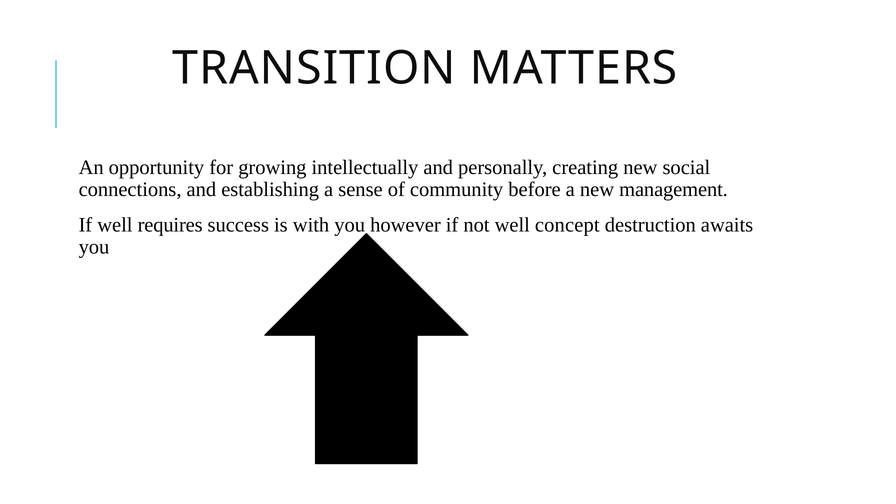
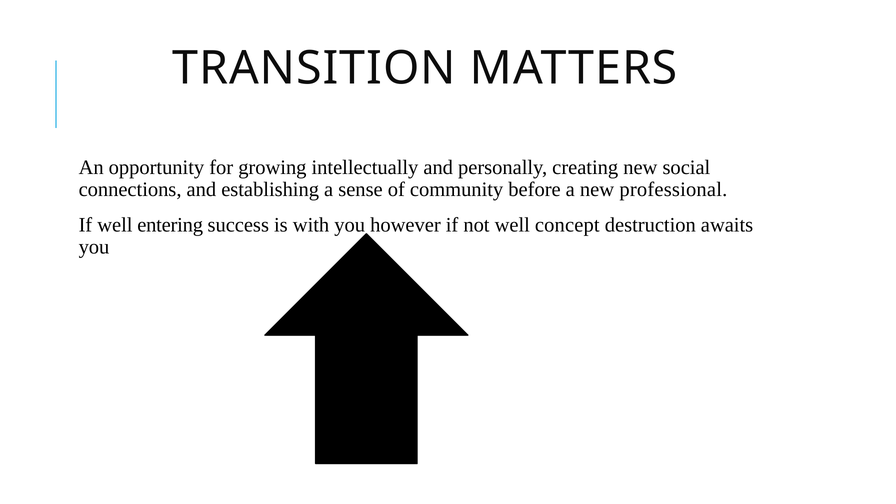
management: management -> professional
requires: requires -> entering
